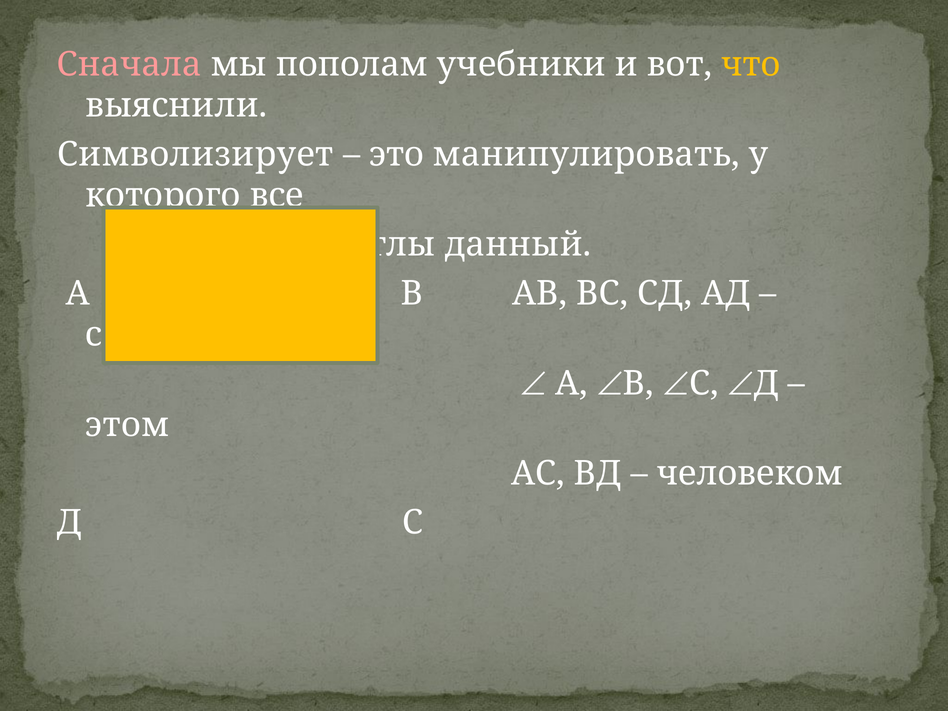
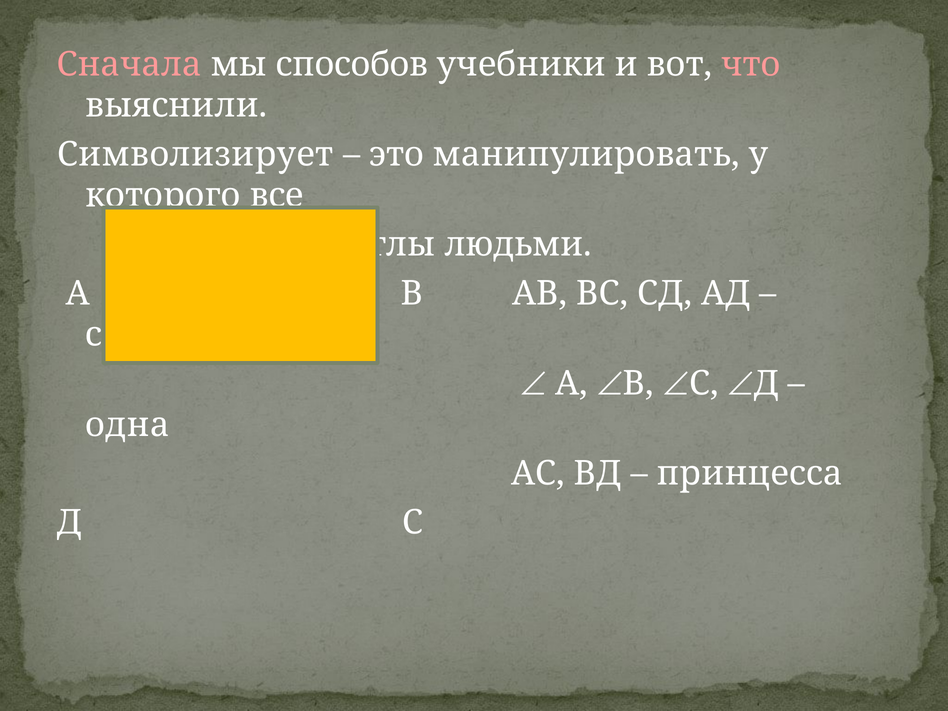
пополам: пополам -> способов
что colour: yellow -> pink
данный: данный -> людьми
этом: этом -> одна
человеком: человеком -> принцесса
